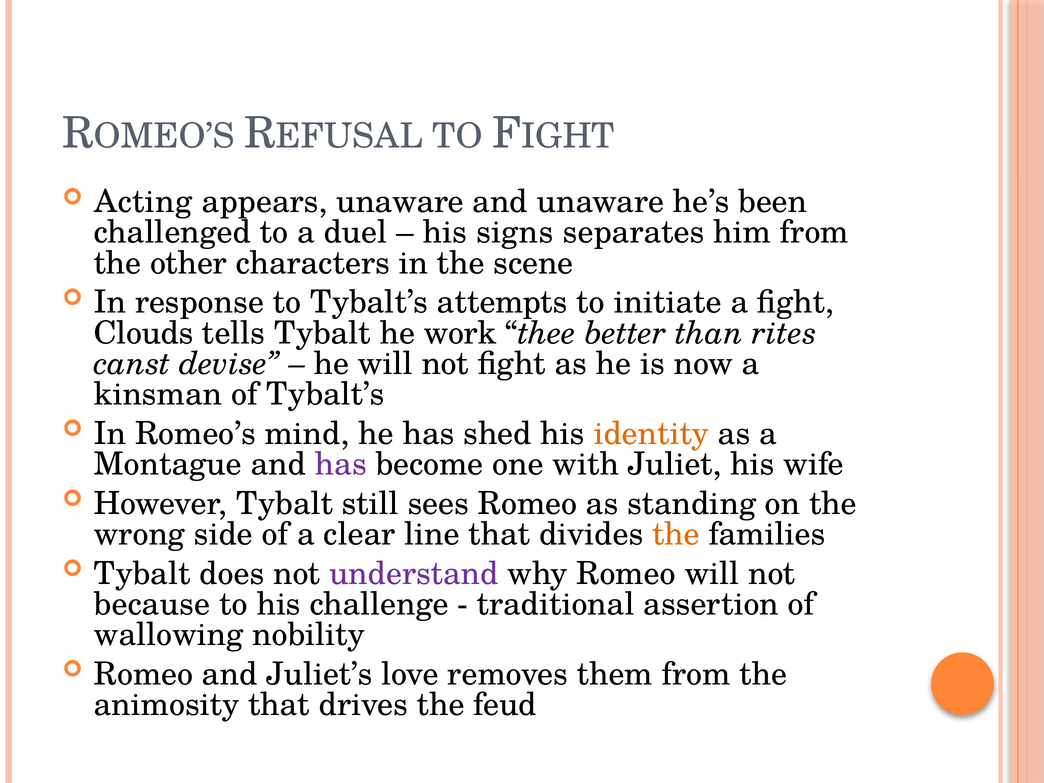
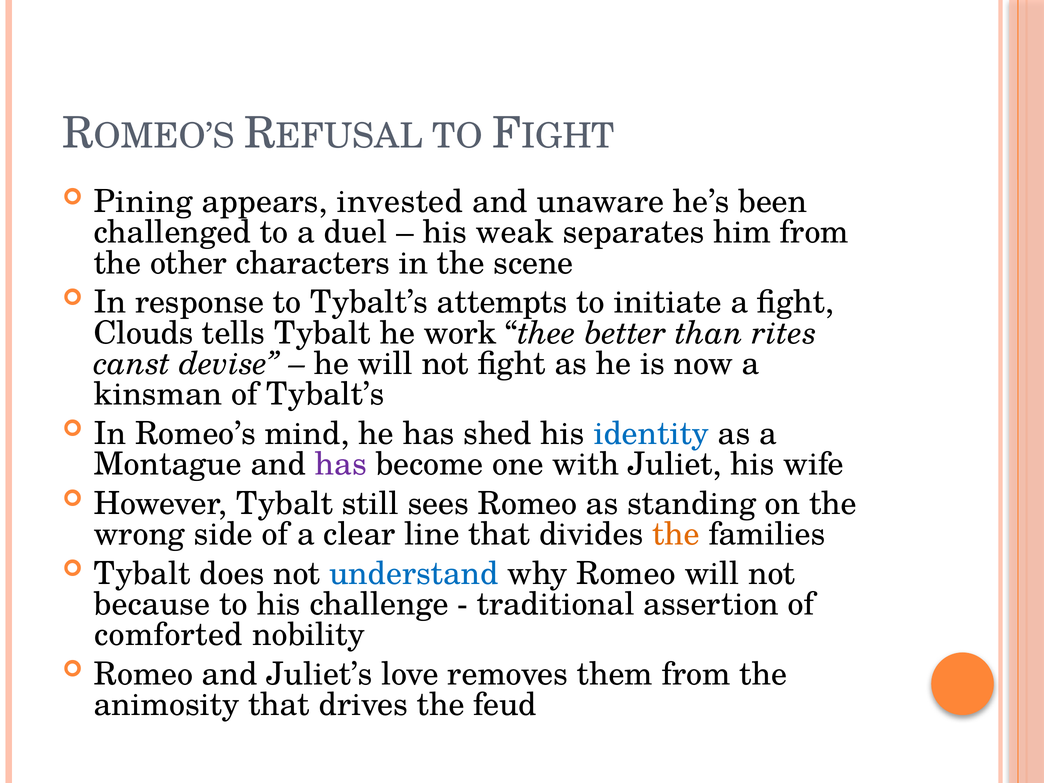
Acting: Acting -> Pining
appears unaware: unaware -> invested
signs: signs -> weak
identity colour: orange -> blue
understand colour: purple -> blue
wallowing: wallowing -> comforted
